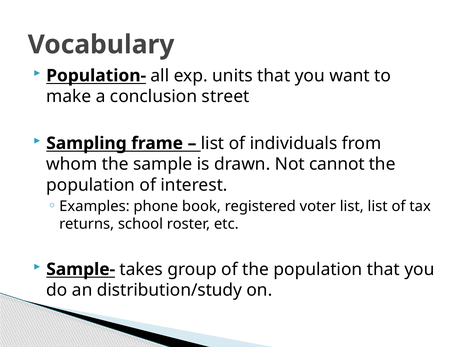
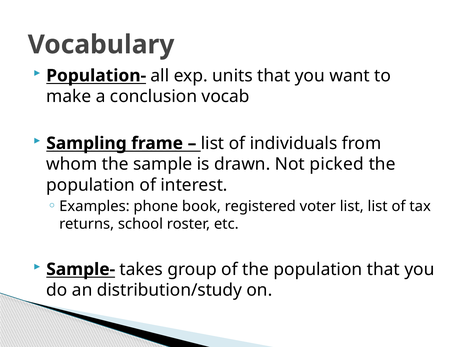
street: street -> vocab
cannot: cannot -> picked
